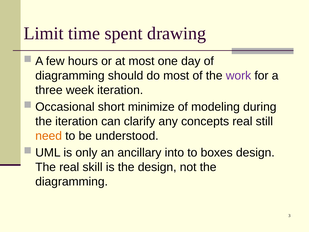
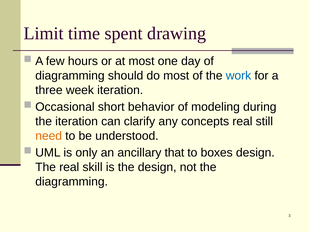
work colour: purple -> blue
minimize: minimize -> behavior
into: into -> that
